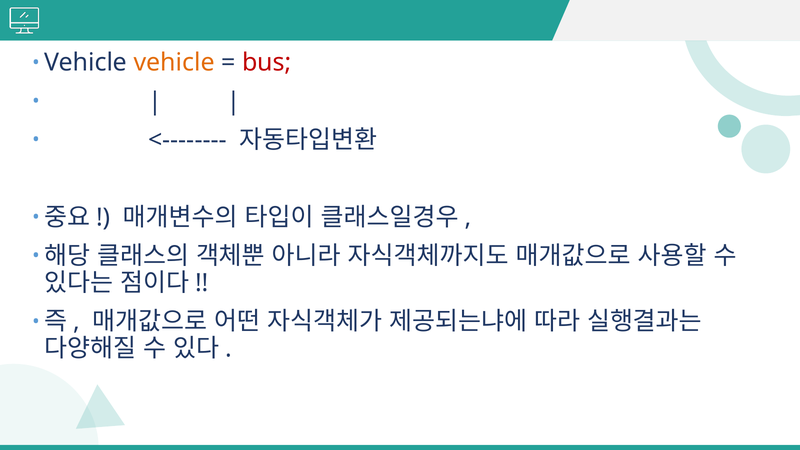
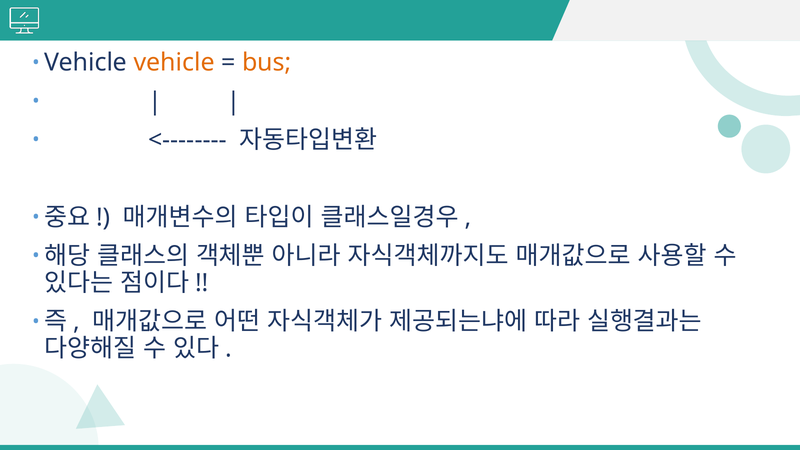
bus colour: red -> orange
